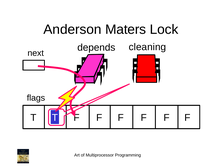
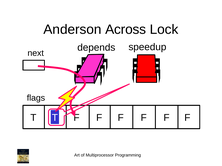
Maters: Maters -> Across
cleaning: cleaning -> speedup
